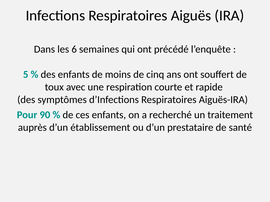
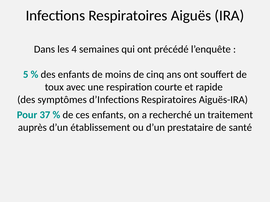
6: 6 -> 4
90: 90 -> 37
